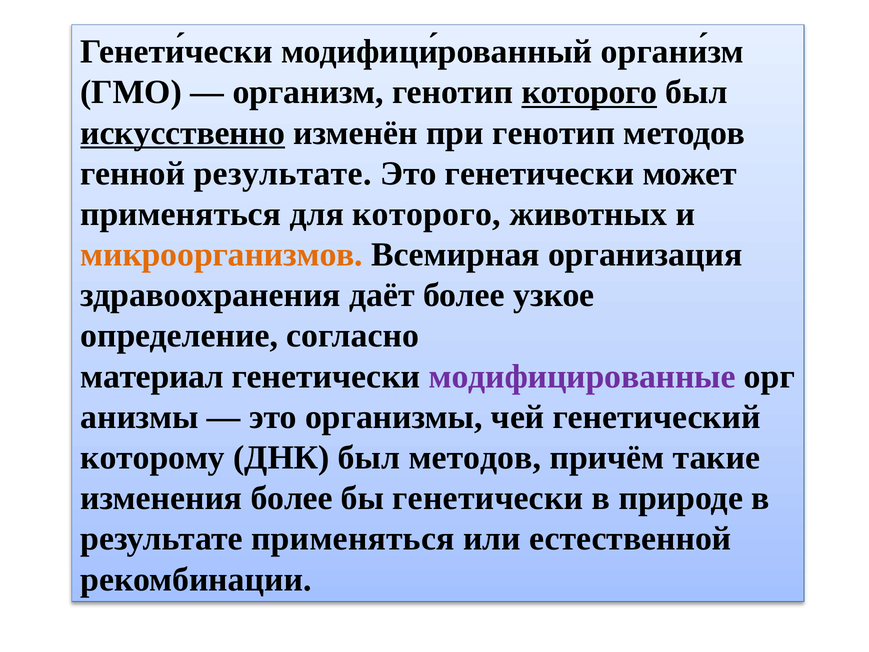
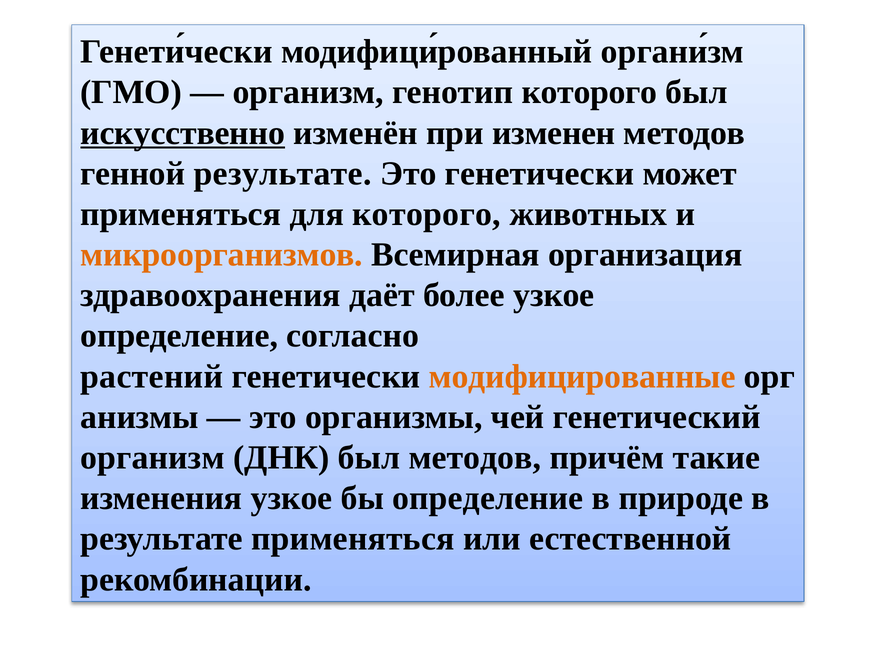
которого at (589, 92) underline: present -> none
при генотип: генотип -> изменен
материал: материал -> растений
модифицированные colour: purple -> orange
которому at (153, 457): которому -> организм
изменения более: более -> узкое
бы генетически: генетически -> определение
